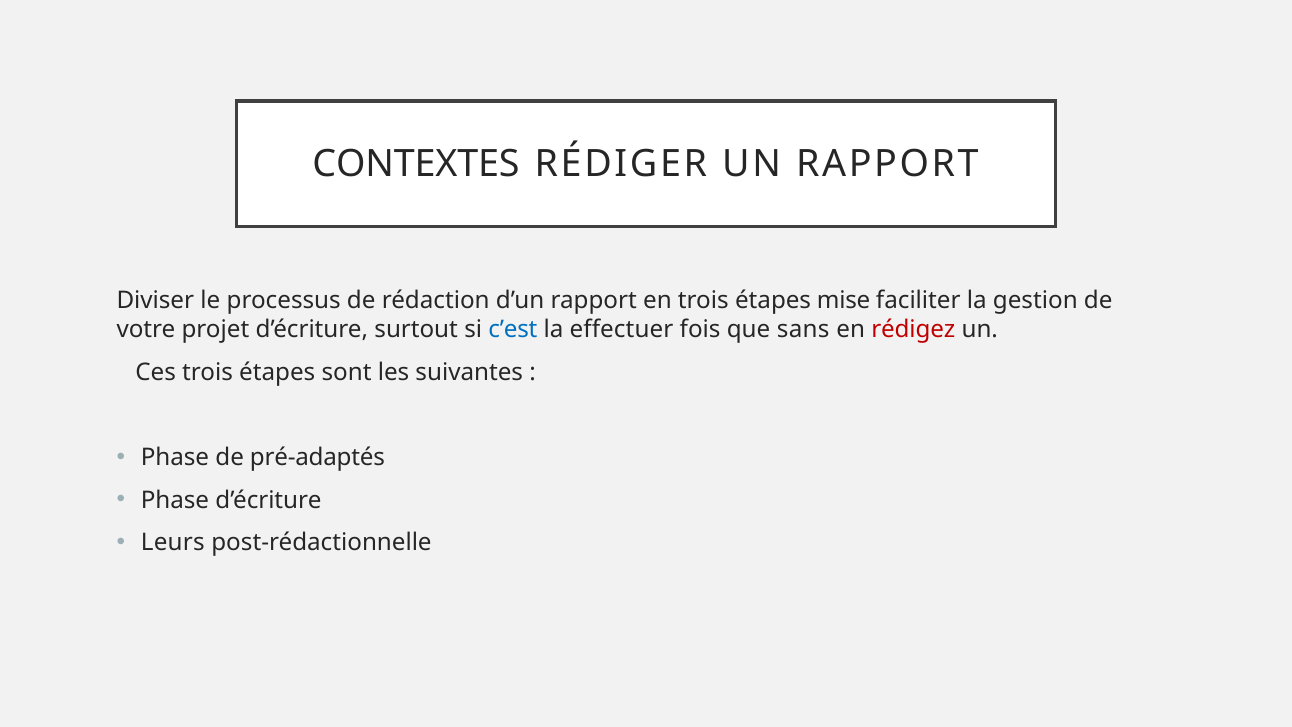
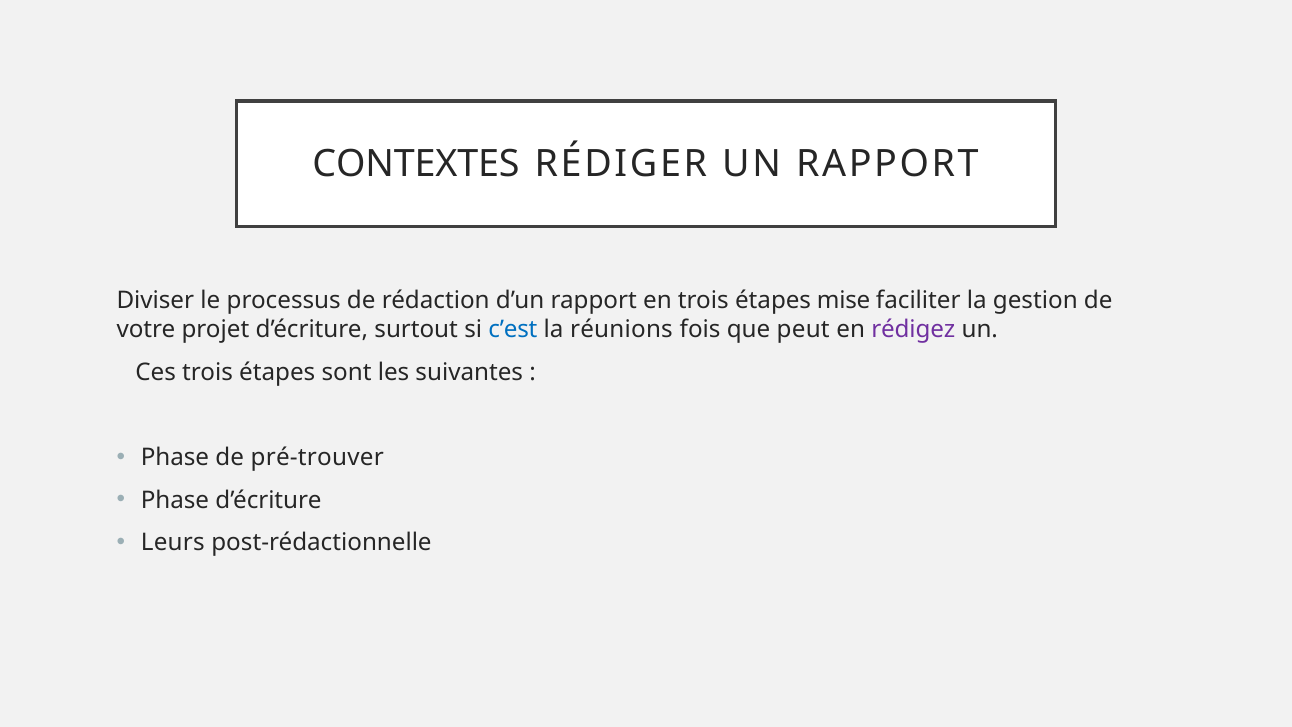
effectuer: effectuer -> réunions
sans: sans -> peut
rédigez colour: red -> purple
pré-adaptés: pré-adaptés -> pré-trouver
